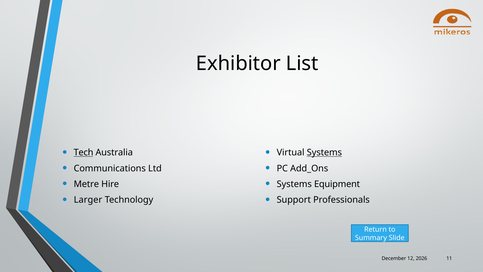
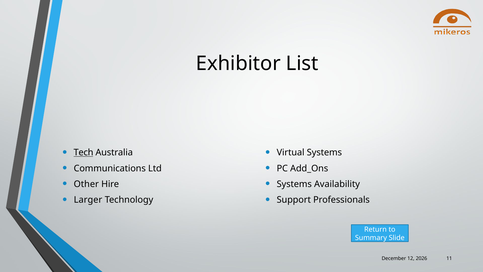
Systems at (324, 152) underline: present -> none
Metre: Metre -> Other
Equipment: Equipment -> Availability
